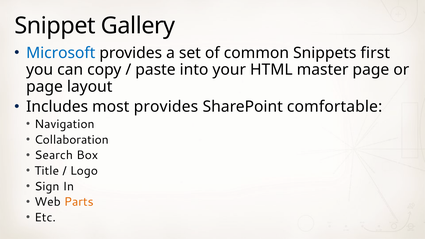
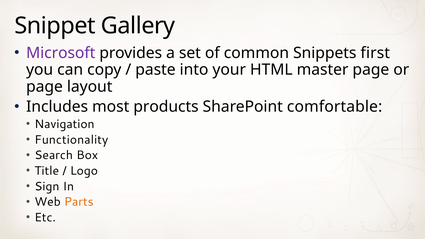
Microsoft colour: blue -> purple
most provides: provides -> products
Collaboration: Collaboration -> Functionality
